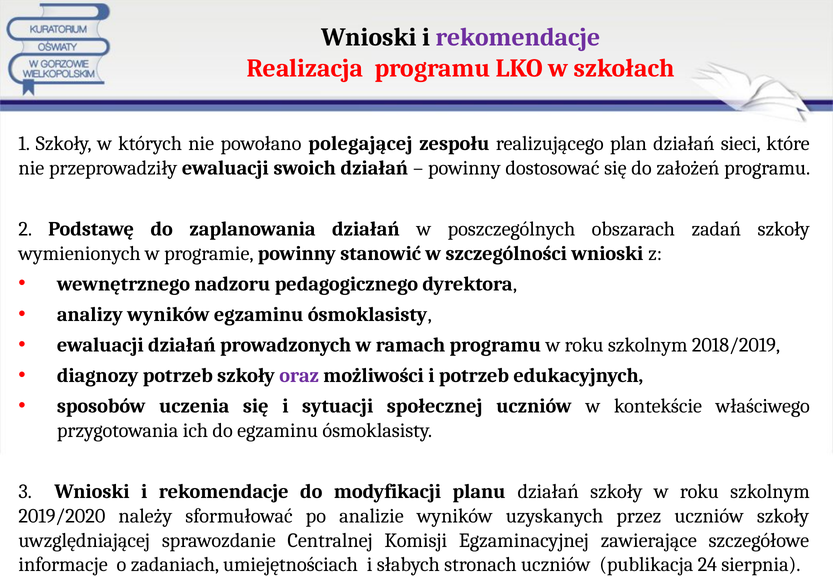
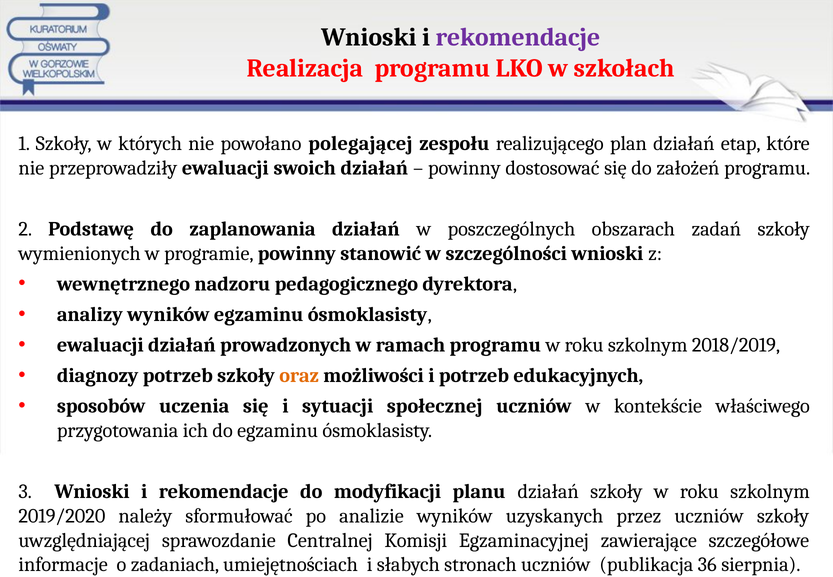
sieci: sieci -> etap
oraz colour: purple -> orange
24: 24 -> 36
